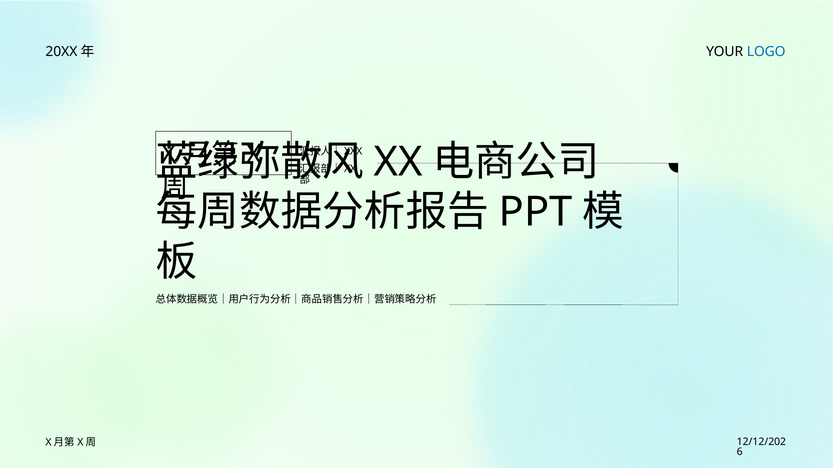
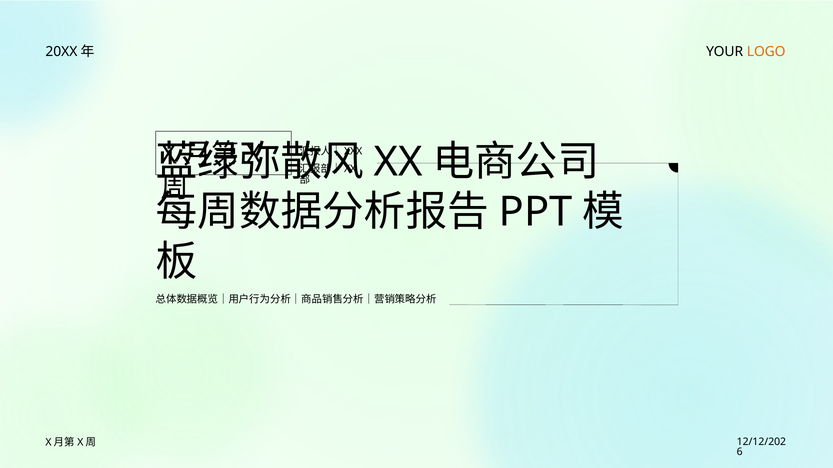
LOGO colour: blue -> orange
